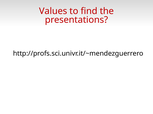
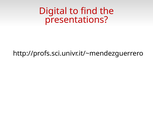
Values: Values -> Digital
